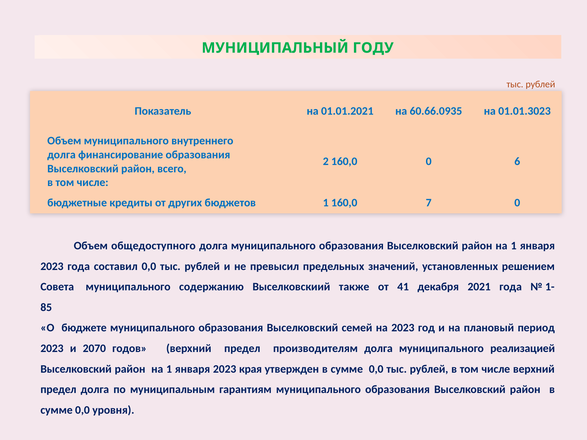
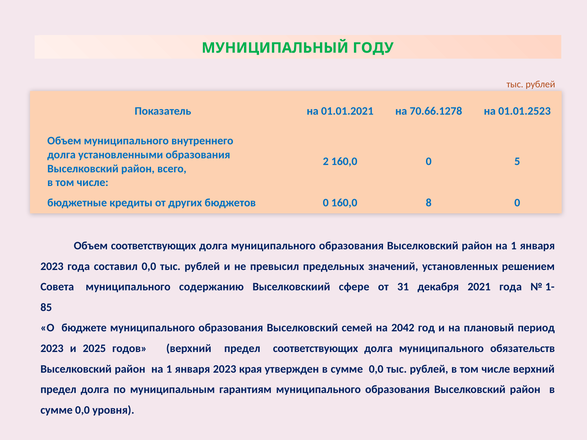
60.66.0935: 60.66.0935 -> 70.66.1278
01.01.3023: 01.01.3023 -> 01.01.2523
финансирование: финансирование -> установленными
6: 6 -> 5
бюджетов 1: 1 -> 0
7: 7 -> 8
Объем общедоступного: общедоступного -> соответствующих
также: также -> сфере
41: 41 -> 31
на 2023: 2023 -> 2042
2070: 2070 -> 2025
предел производителям: производителям -> соответствующих
реализацией: реализацией -> обязательств
